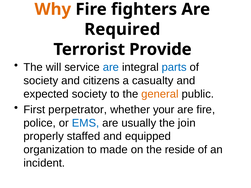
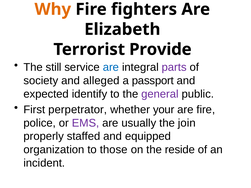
Required: Required -> Elizabeth
will: will -> still
parts colour: blue -> purple
citizens: citizens -> alleged
casualty: casualty -> passport
expected society: society -> identify
general colour: orange -> purple
EMS colour: blue -> purple
made: made -> those
